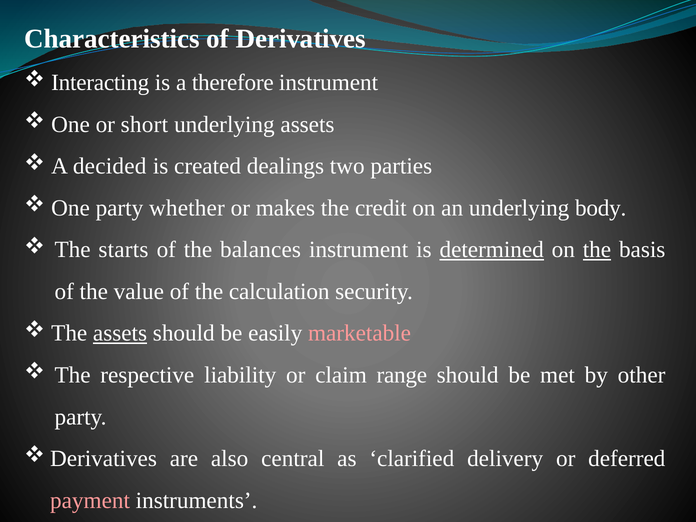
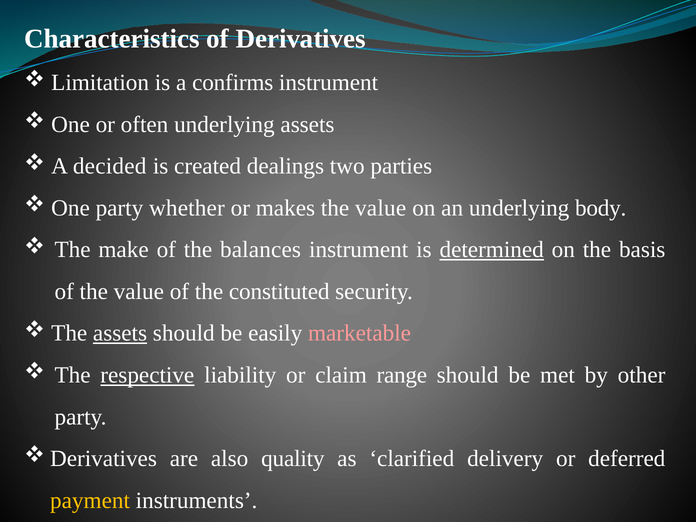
Interacting: Interacting -> Limitation
therefore: therefore -> confirms
short: short -> often
makes the credit: credit -> value
starts: starts -> make
the at (597, 250) underline: present -> none
calculation: calculation -> constituted
respective underline: none -> present
central: central -> quality
payment colour: pink -> yellow
